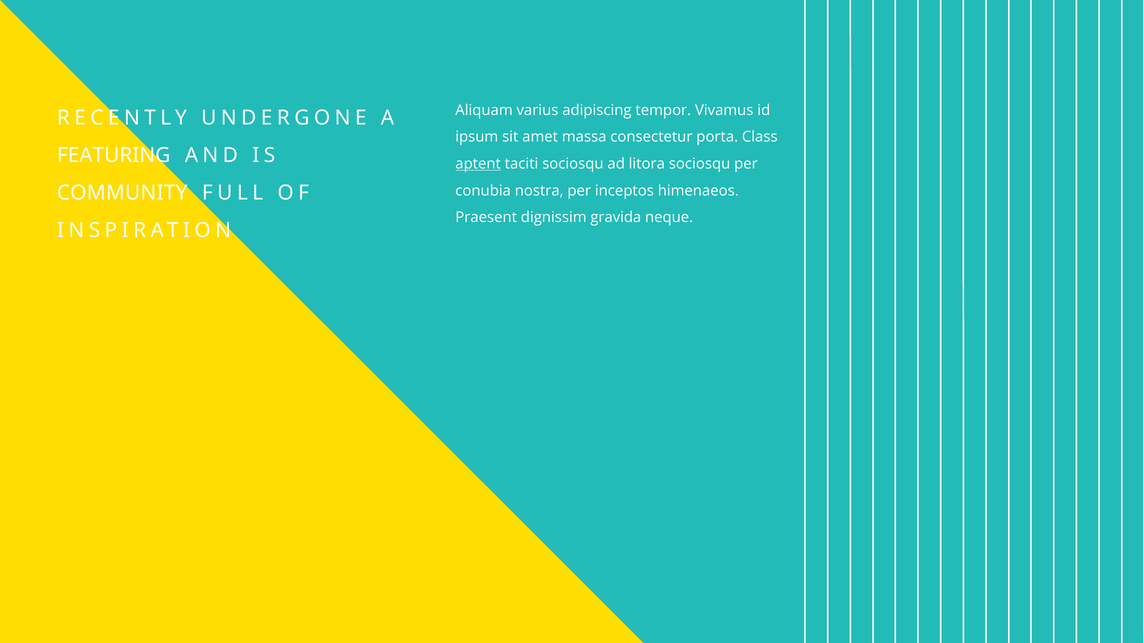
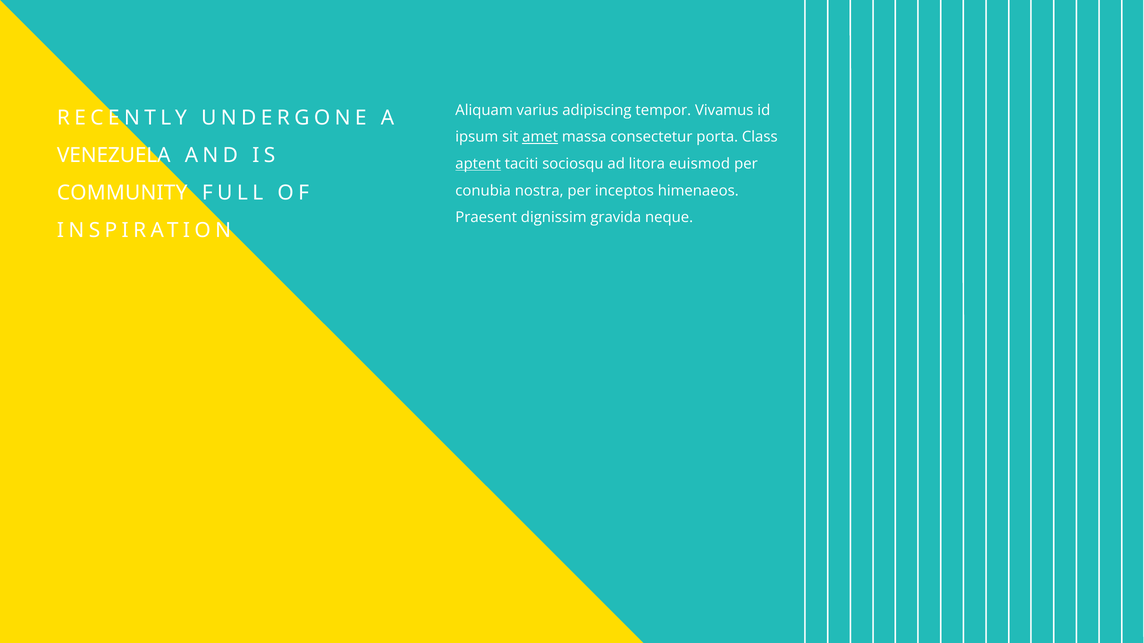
amet underline: none -> present
FEATURING: FEATURING -> VENEZUELA
litora sociosqu: sociosqu -> euismod
